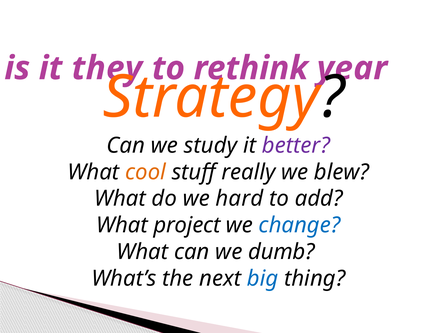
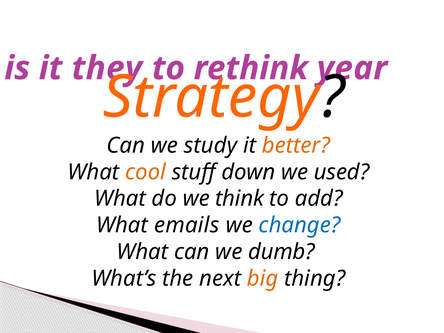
better colour: purple -> orange
really: really -> down
blew: blew -> used
hard: hard -> think
project: project -> emails
big colour: blue -> orange
